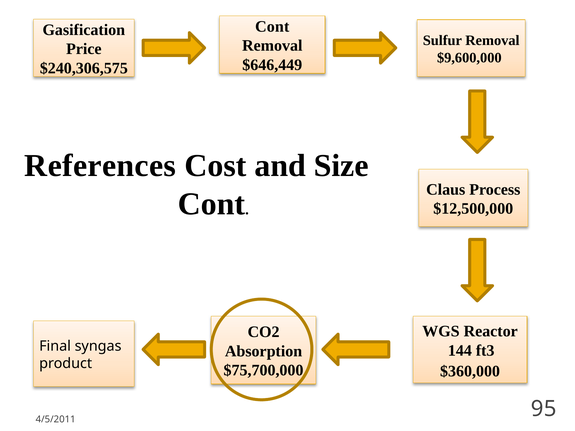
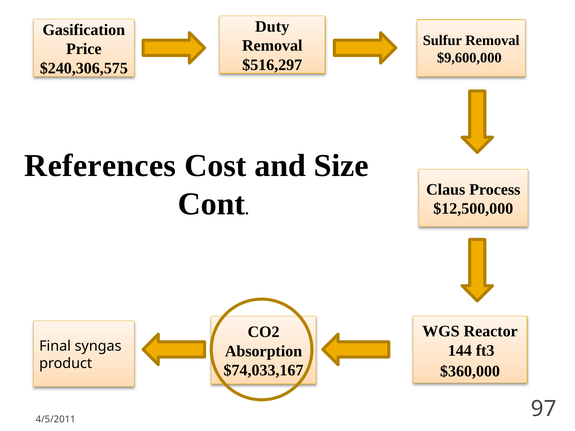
Cont at (272, 27): Cont -> Duty
$646,449: $646,449 -> $516,297
$75,700,000: $75,700,000 -> $74,033,167
95: 95 -> 97
